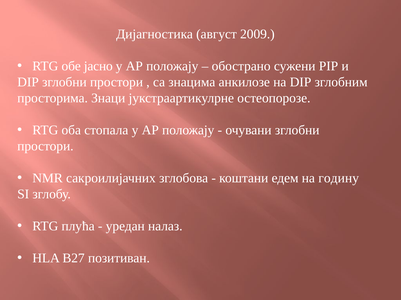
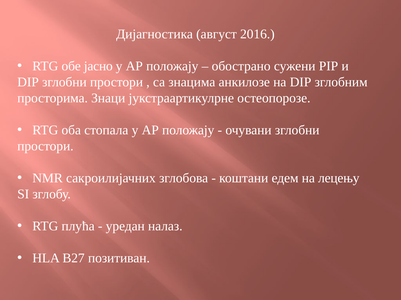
2009: 2009 -> 2016
годину: годину -> лецењу
